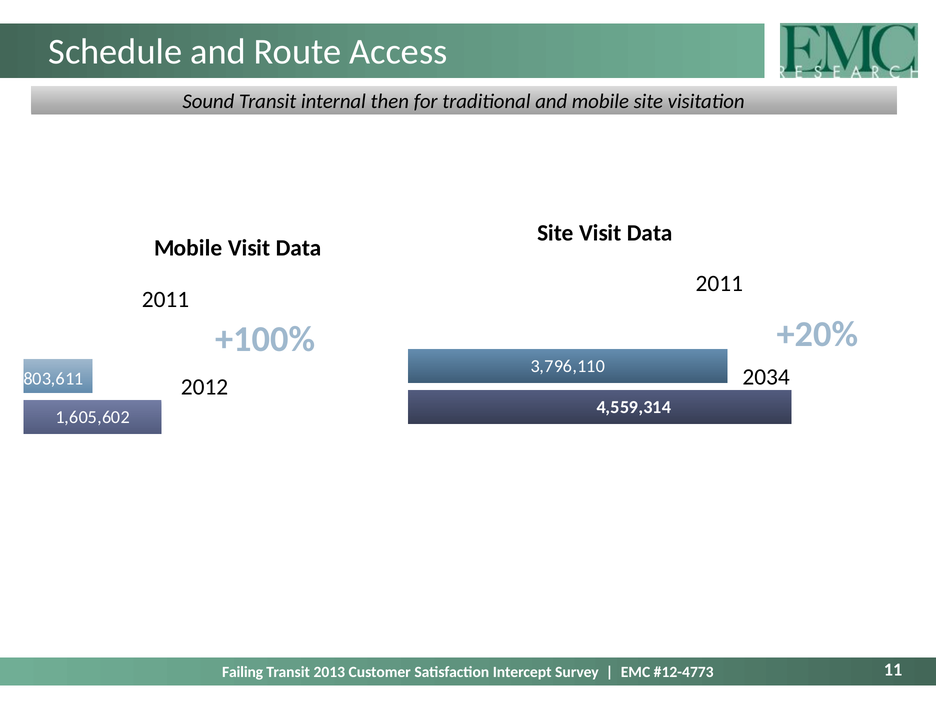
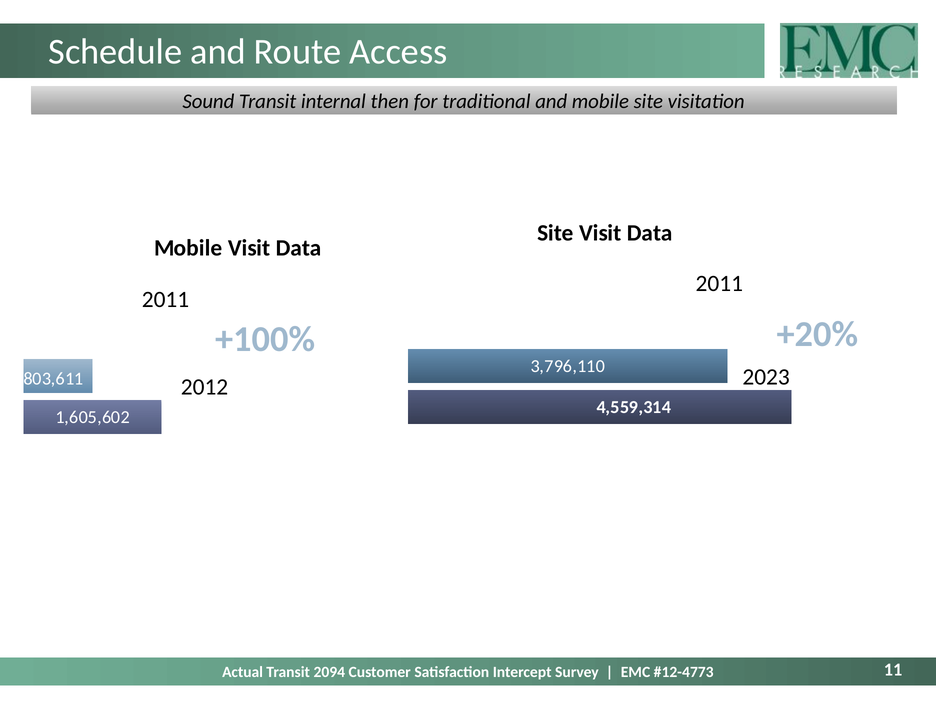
2034: 2034 -> 2023
Failing: Failing -> Actual
2013: 2013 -> 2094
